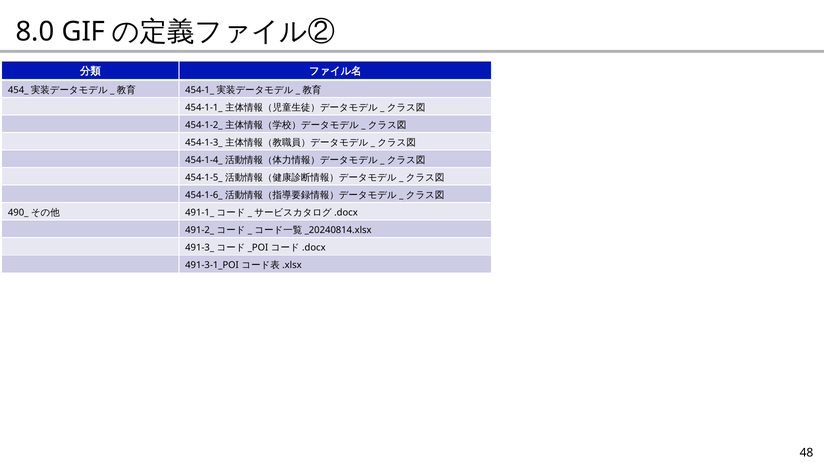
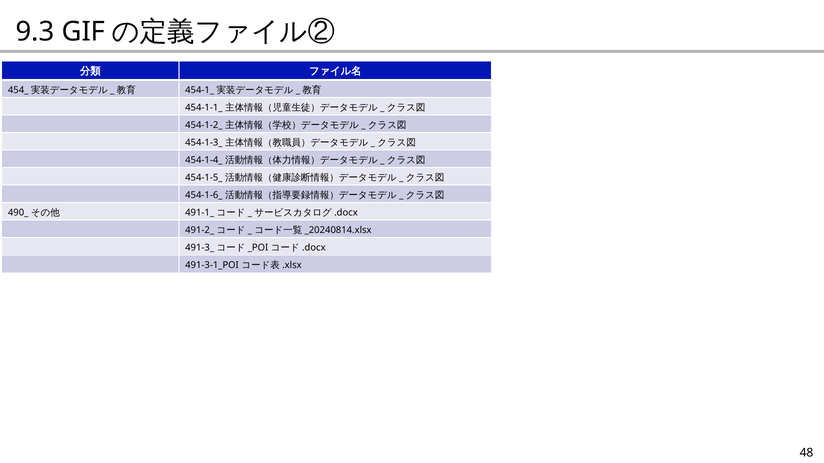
8.0: 8.0 -> 9.3
